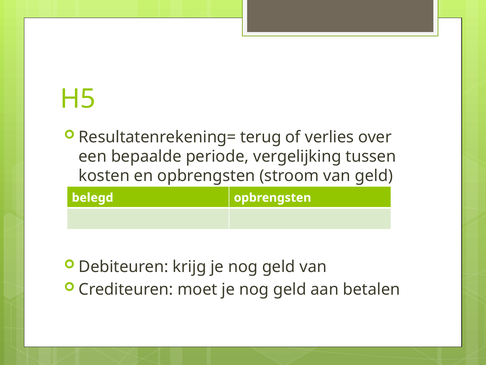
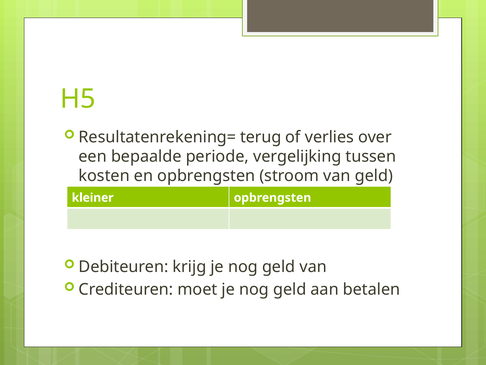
belegd: belegd -> kleiner
